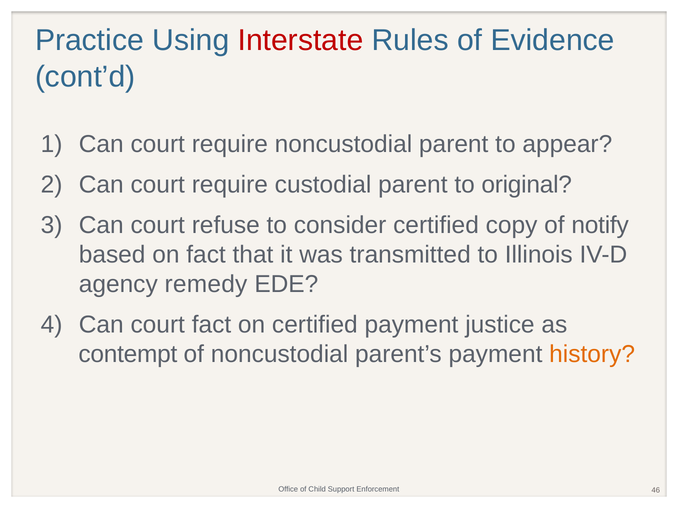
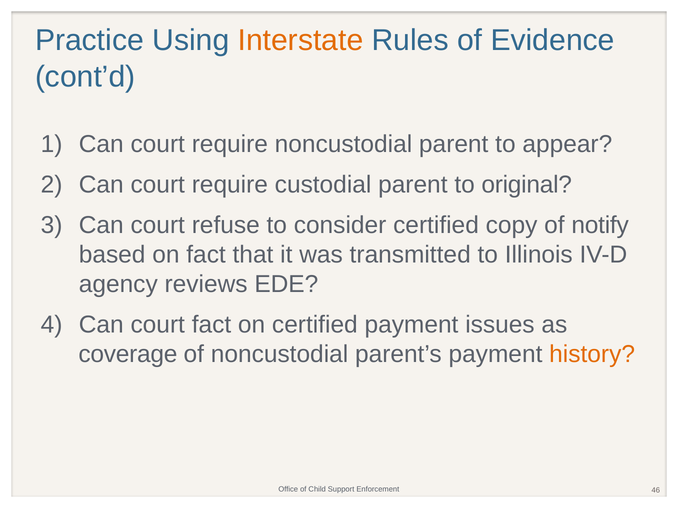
Interstate colour: red -> orange
remedy: remedy -> reviews
justice: justice -> issues
contempt: contempt -> coverage
